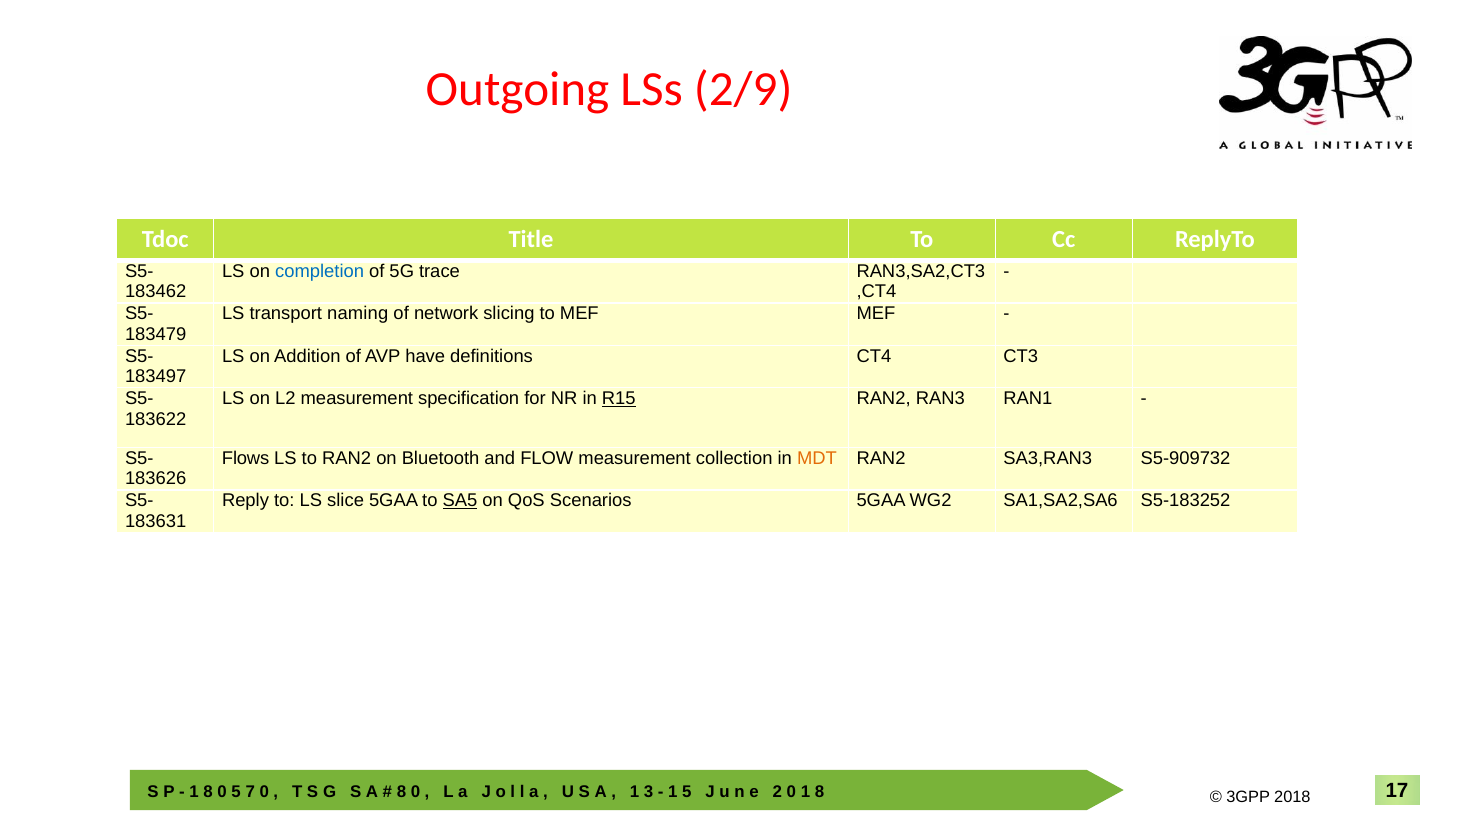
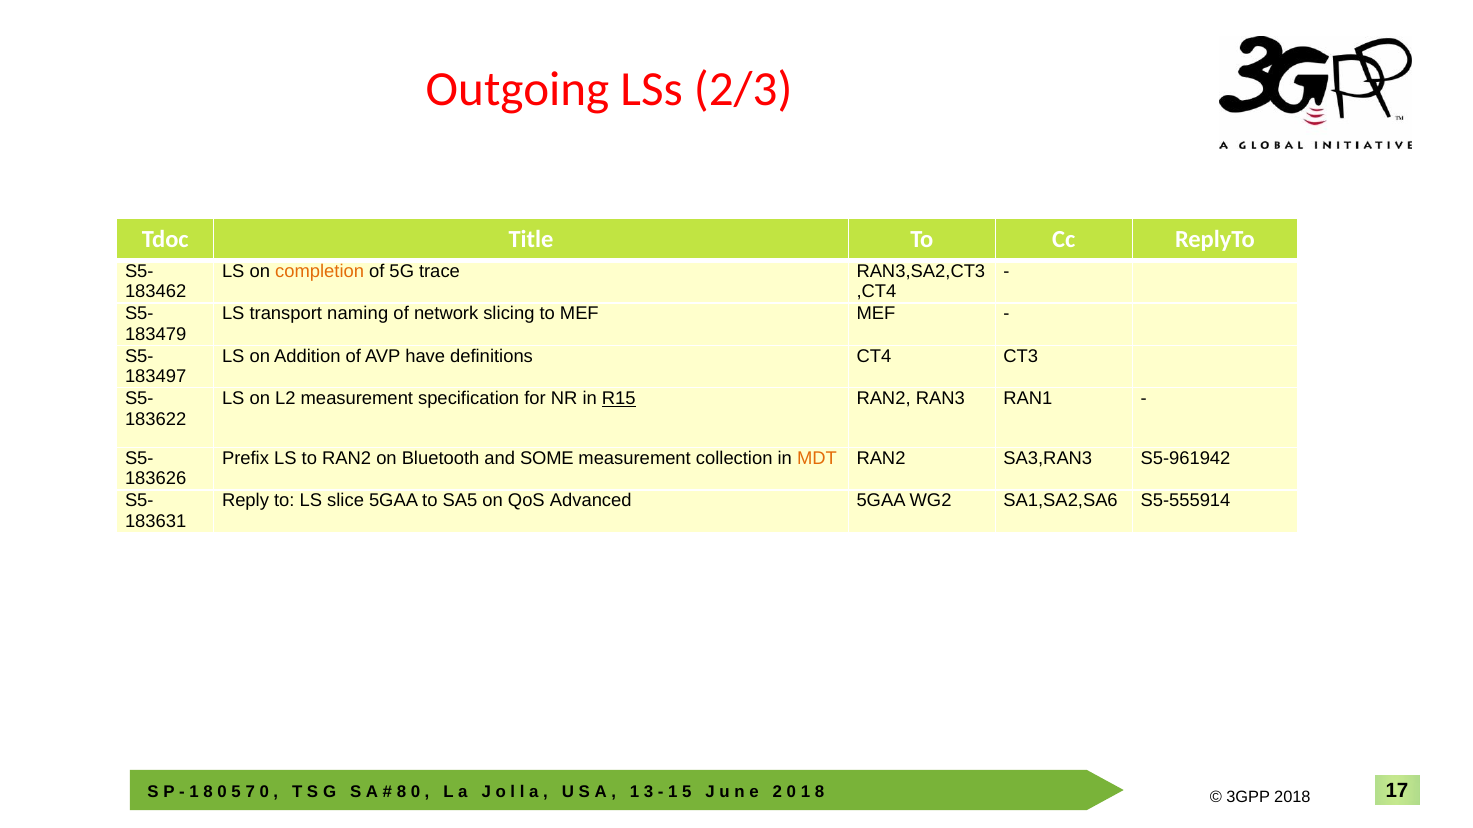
2/9: 2/9 -> 2/3
completion colour: blue -> orange
Flows: Flows -> Prefix
FLOW: FLOW -> SOME
S5-909732: S5-909732 -> S5-961942
SA5 underline: present -> none
Scenarios: Scenarios -> Advanced
S5-183252: S5-183252 -> S5-555914
